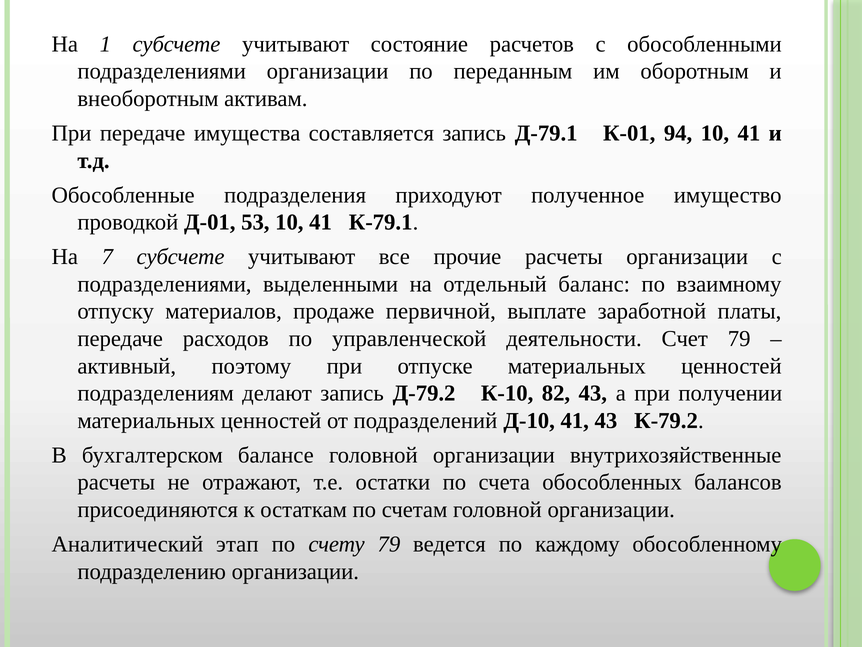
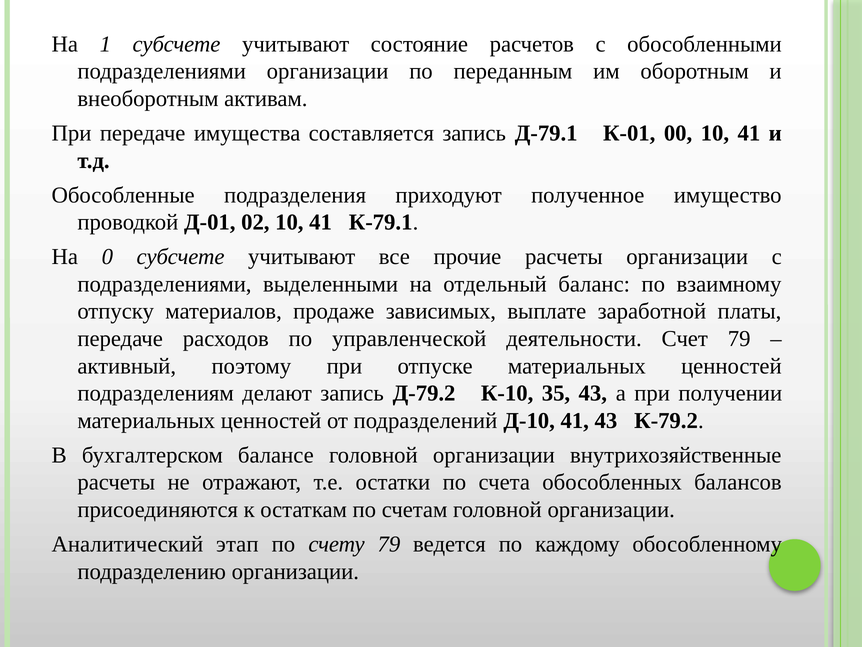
94: 94 -> 00
53: 53 -> 02
7: 7 -> 0
первичной: первичной -> зависимых
82: 82 -> 35
